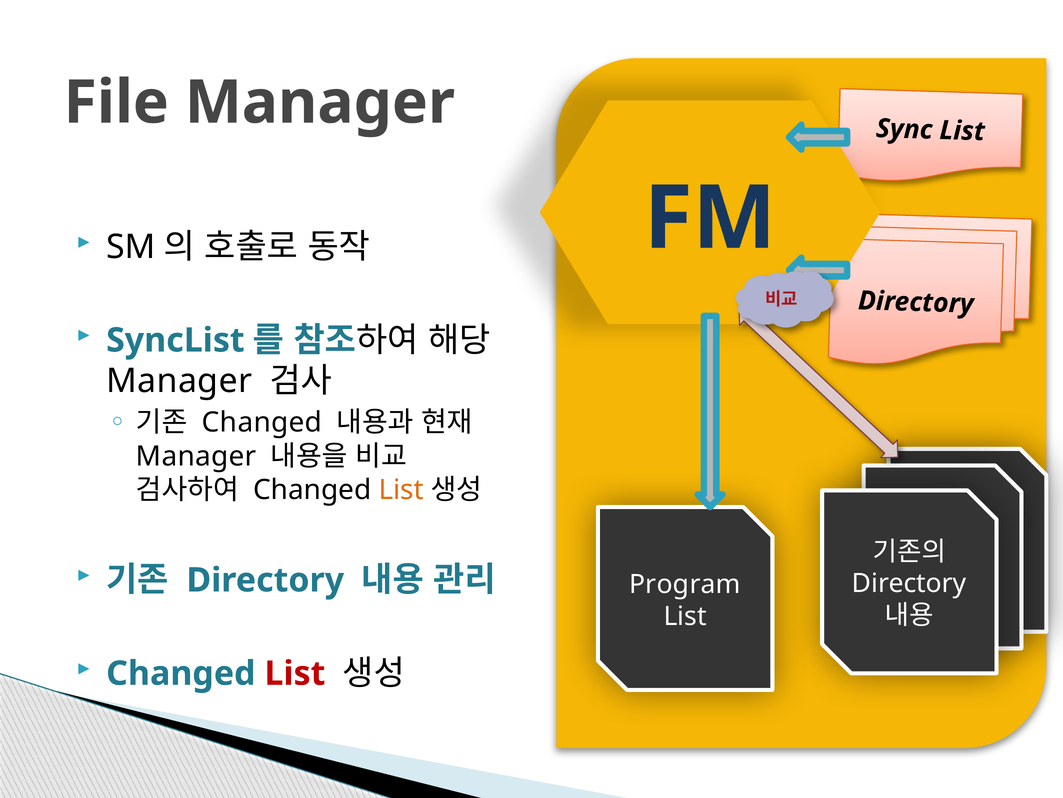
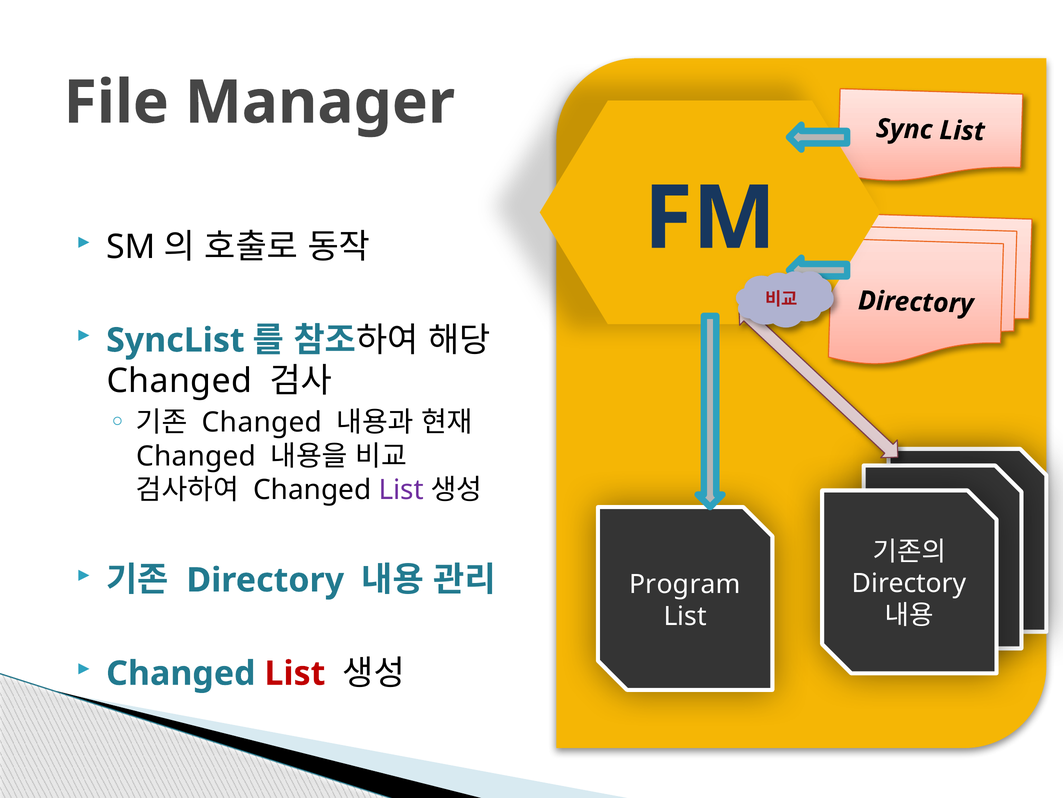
Manager at (179, 381): Manager -> Changed
Manager at (196, 456): Manager -> Changed
List at (401, 490) colour: orange -> purple
